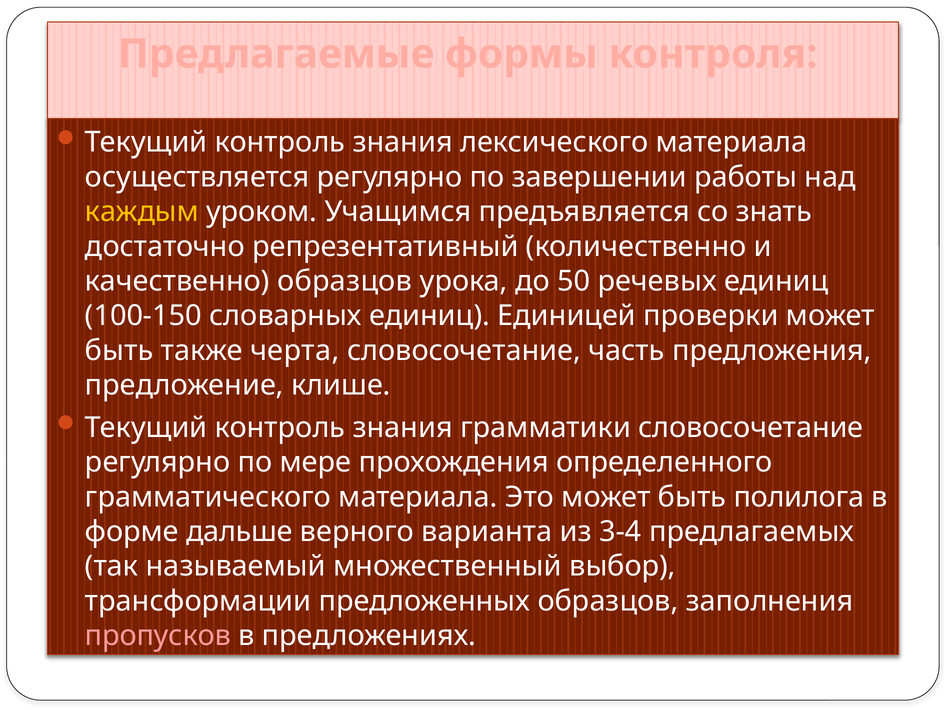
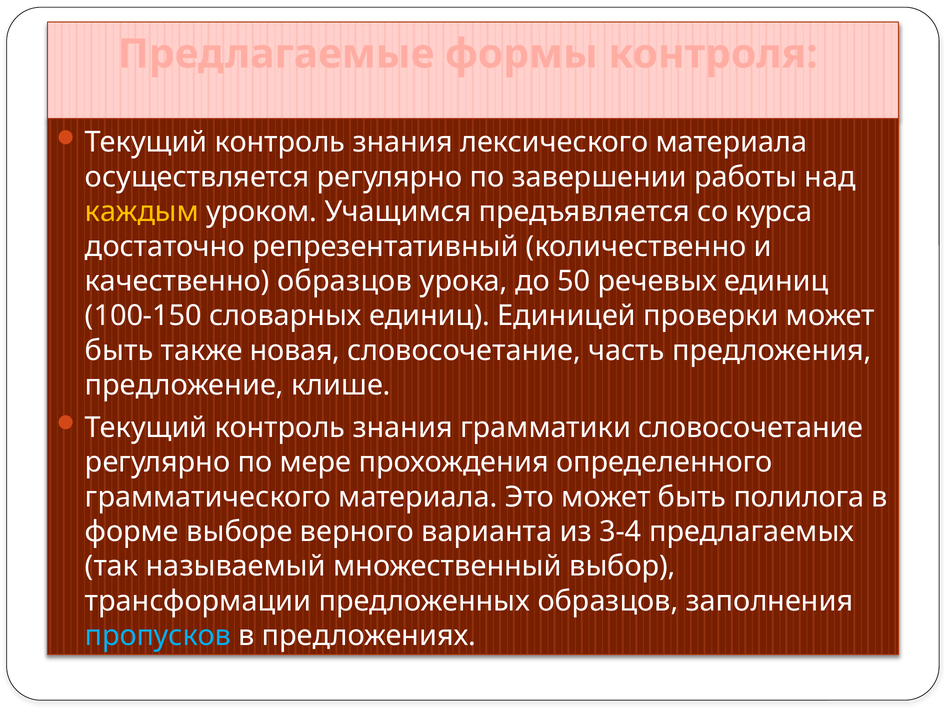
знать: знать -> курса
черта: черта -> новая
дальше: дальше -> выборе
пропусков colour: pink -> light blue
